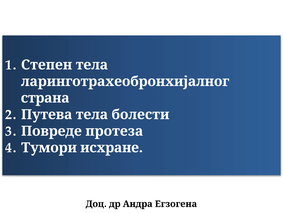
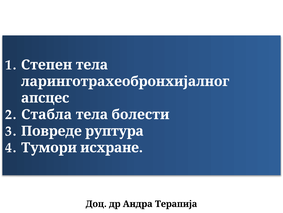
страна: страна -> апсцес
Путева: Путева -> Стабла
протеза: протеза -> руптура
Егзогена: Егзогена -> Терапија
